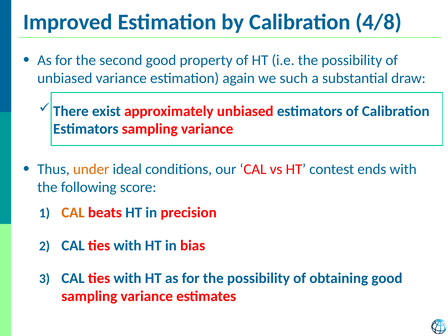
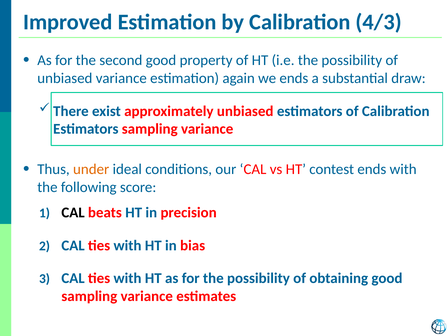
4/8: 4/8 -> 4/3
we such: such -> ends
CAL at (73, 213) colour: orange -> black
